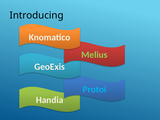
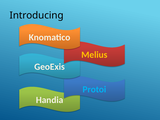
Melius colour: light green -> yellow
